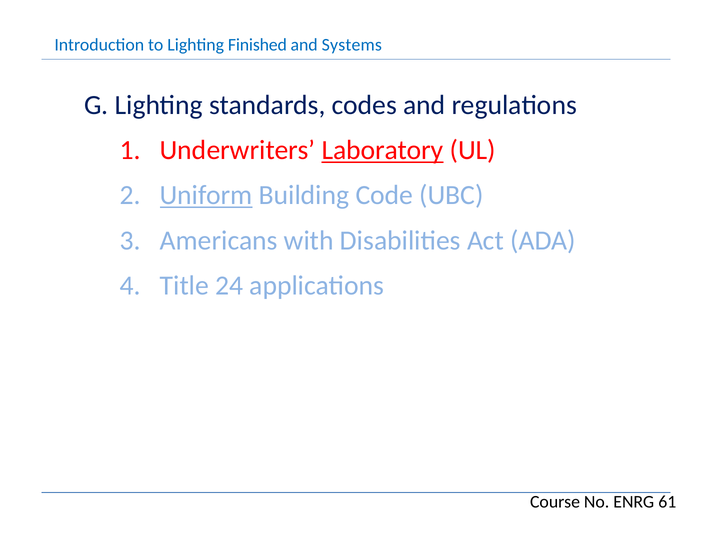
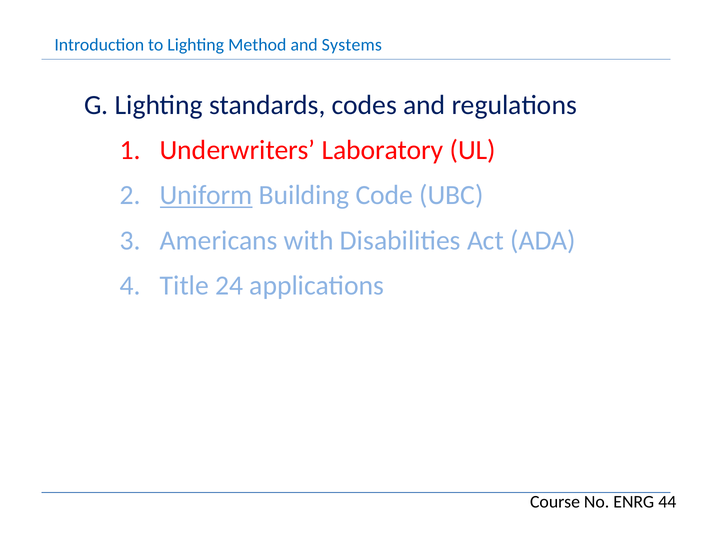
Finished: Finished -> Method
Laboratory underline: present -> none
61: 61 -> 44
